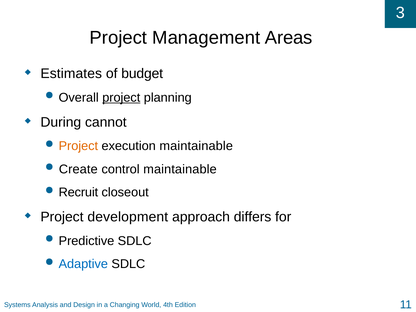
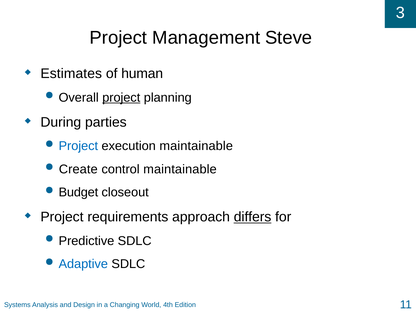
Areas: Areas -> Steve
budget: budget -> human
cannot: cannot -> parties
Project at (78, 146) colour: orange -> blue
Recruit: Recruit -> Budget
development: development -> requirements
differs underline: none -> present
